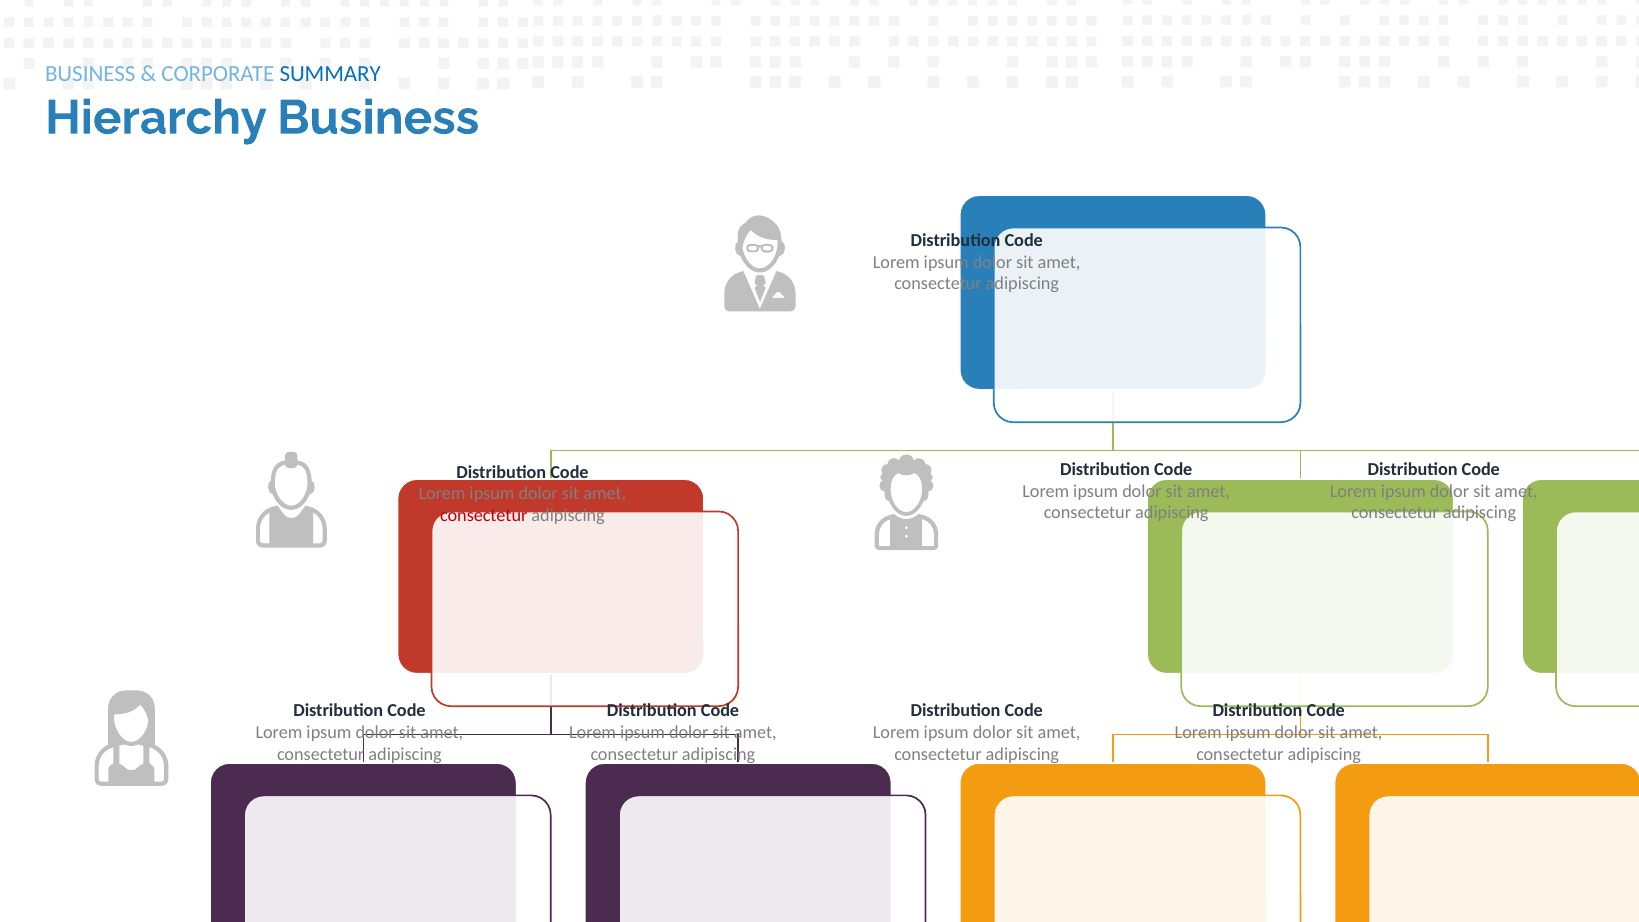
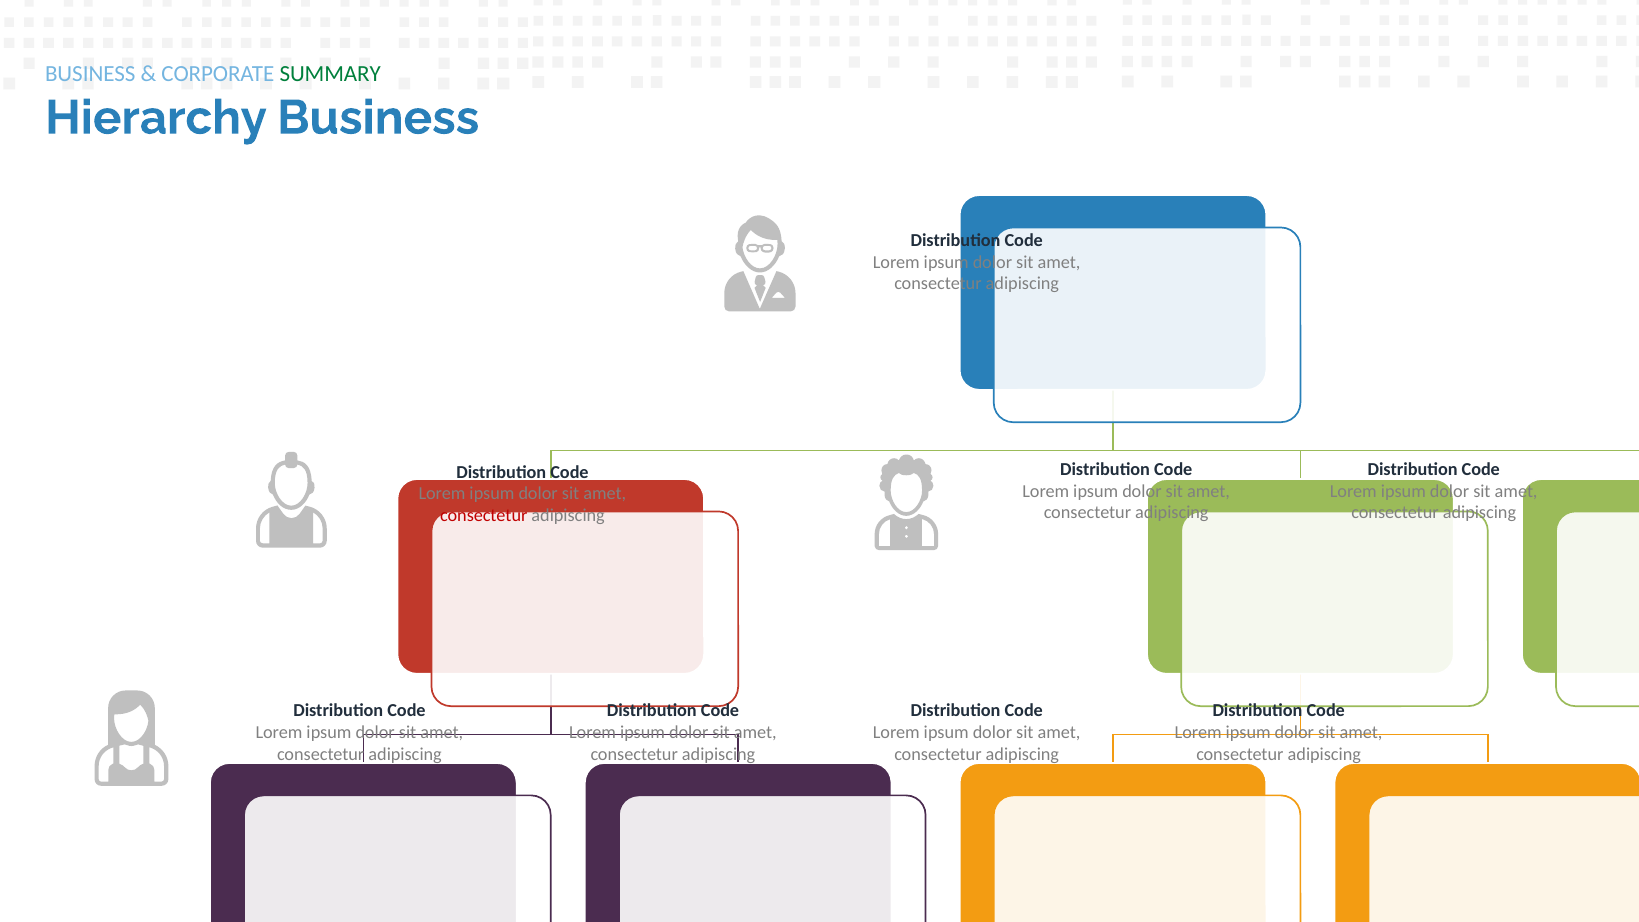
SUMMARY colour: blue -> green
